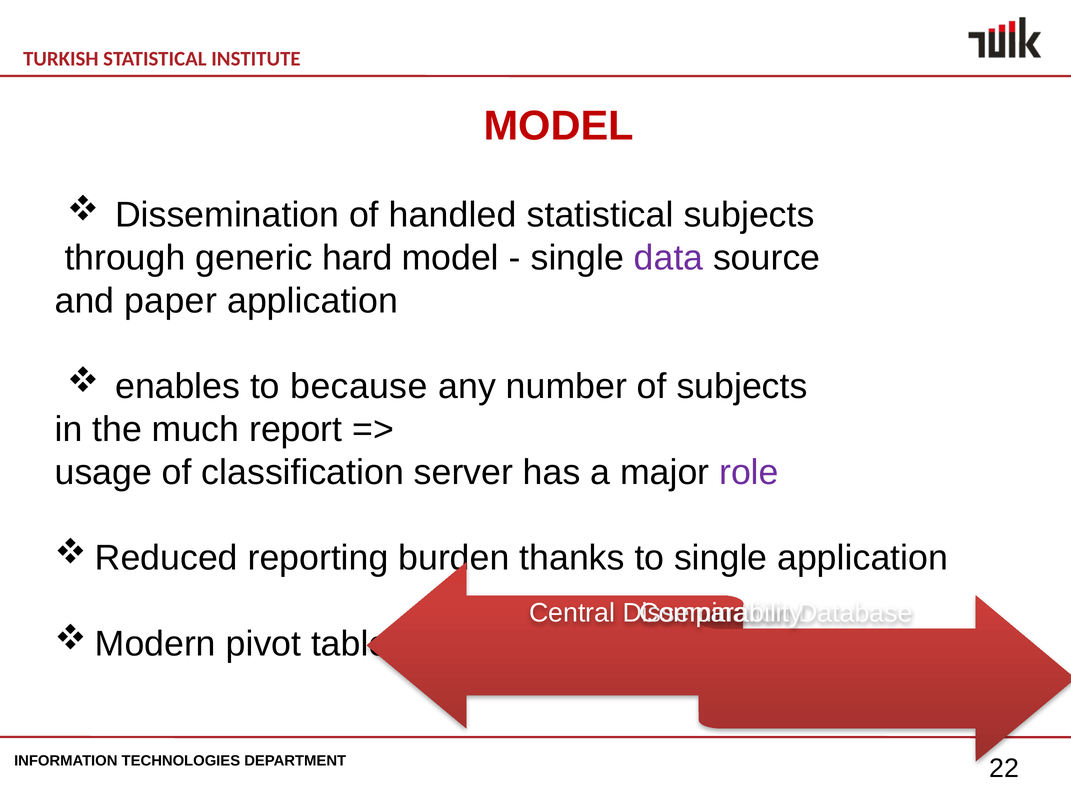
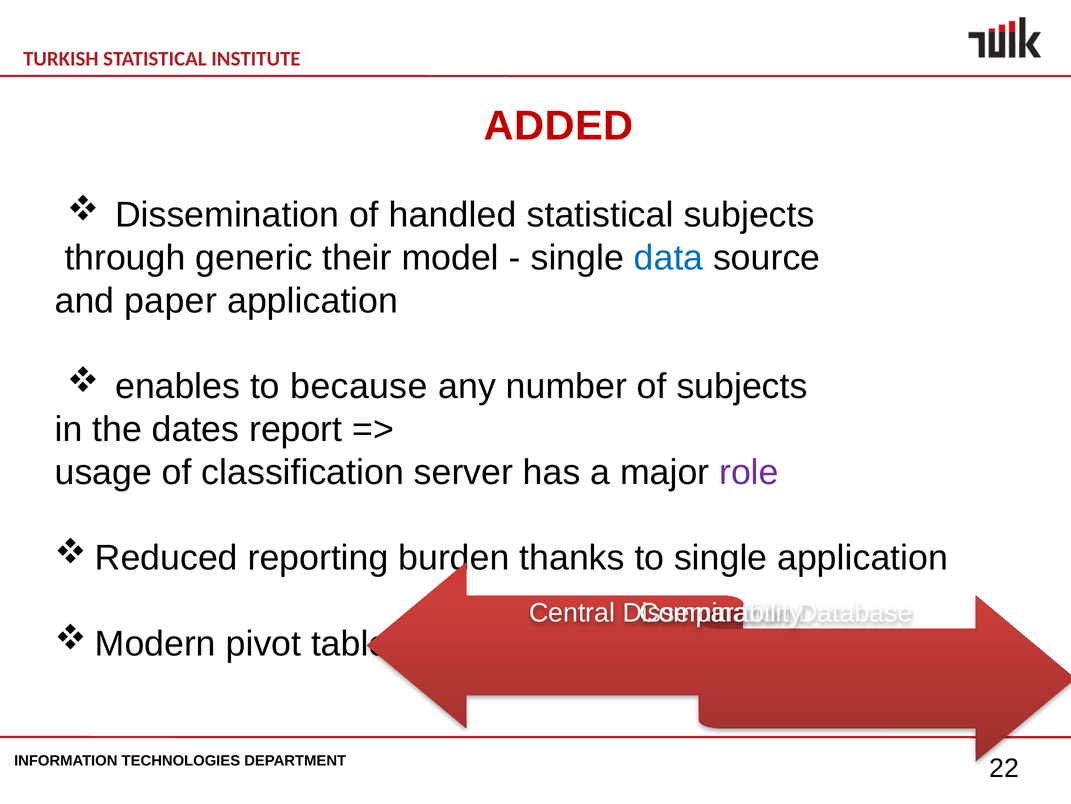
MODEL at (559, 126): MODEL -> ADDED
hard: hard -> their
data colour: purple -> blue
much: much -> dates
